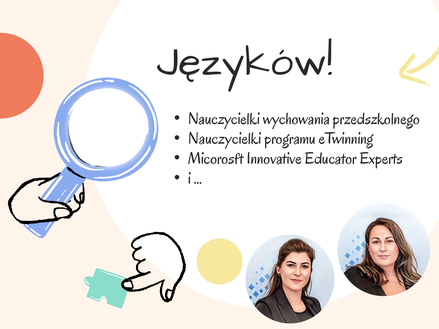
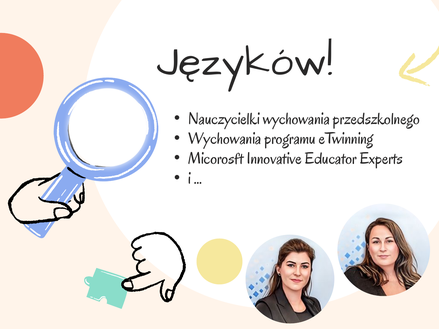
Nauczycielki at (225, 139): Nauczycielki -> Wychowania
